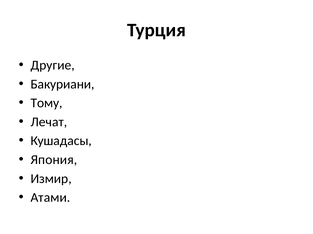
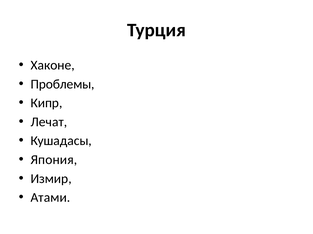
Другие: Другие -> Хаконе
Бакуриани: Бакуриани -> Проблемы
Тому: Тому -> Кипр
